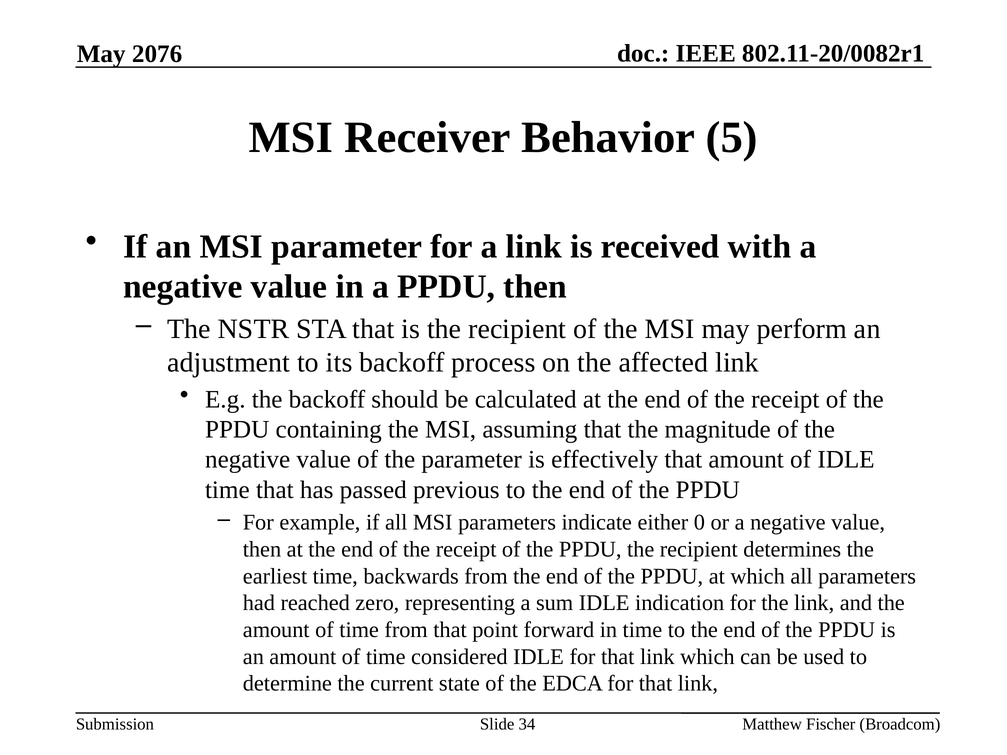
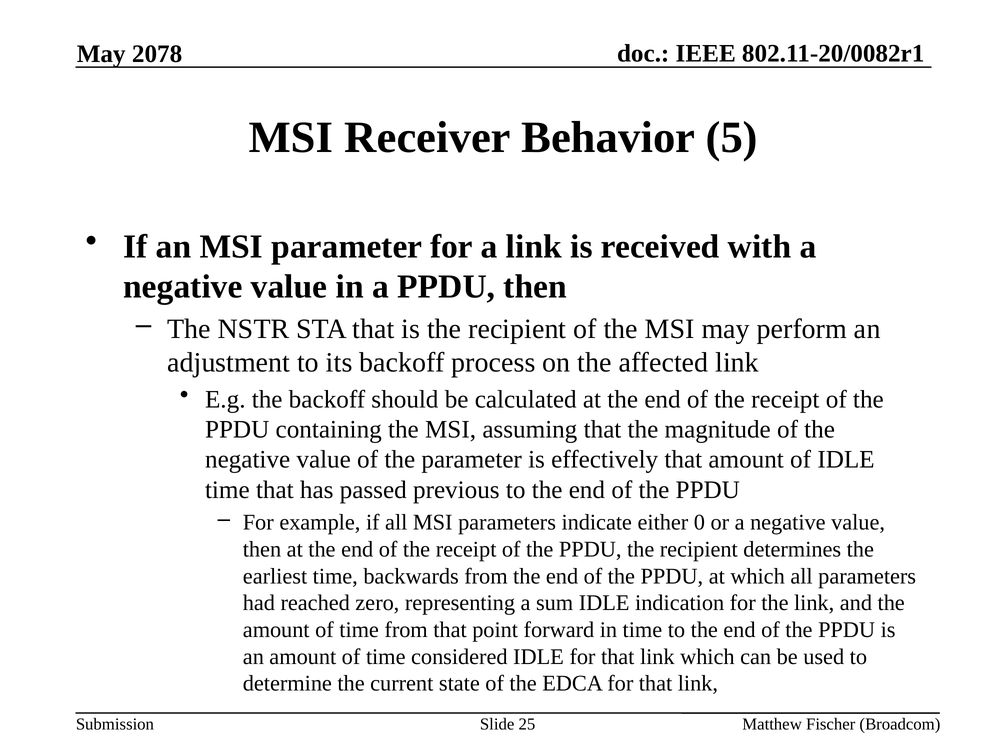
2076: 2076 -> 2078
34: 34 -> 25
